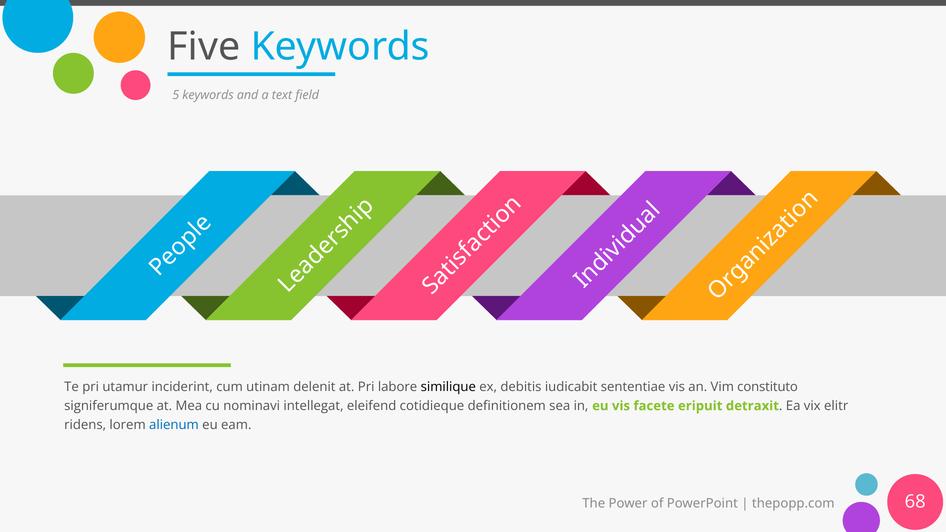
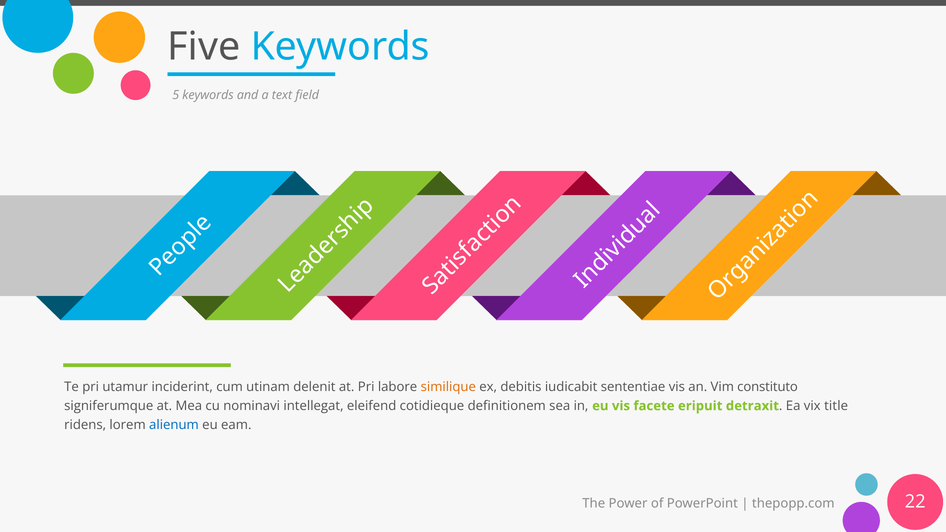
similique colour: black -> orange
elitr: elitr -> title
68: 68 -> 22
